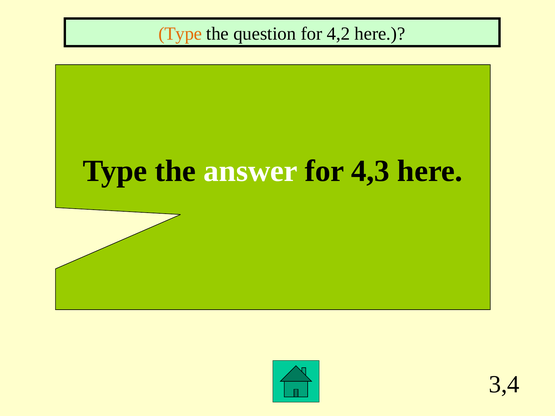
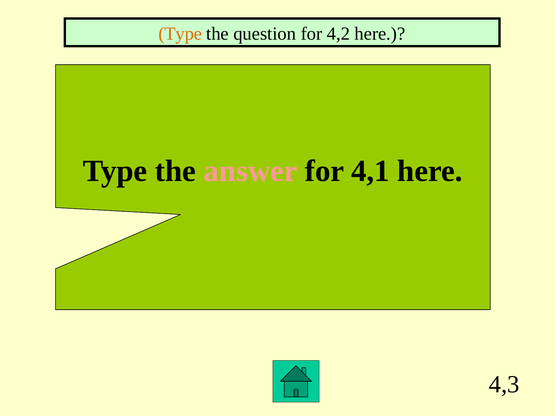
answer colour: white -> pink
4,3: 4,3 -> 4,1
3,4: 3,4 -> 4,3
